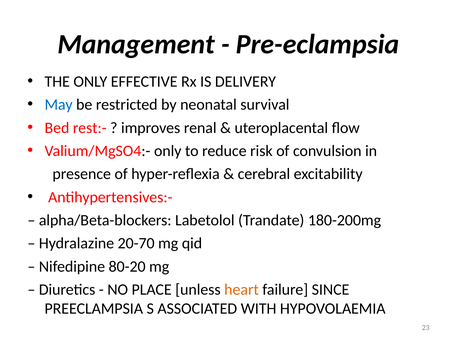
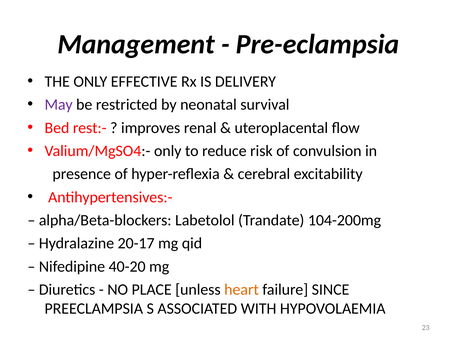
May colour: blue -> purple
180-200mg: 180-200mg -> 104-200mg
20-70: 20-70 -> 20-17
80-20: 80-20 -> 40-20
